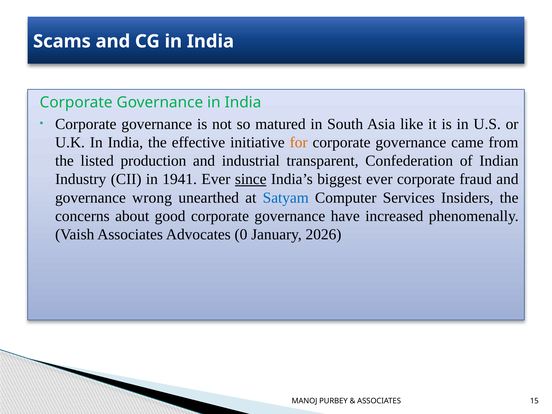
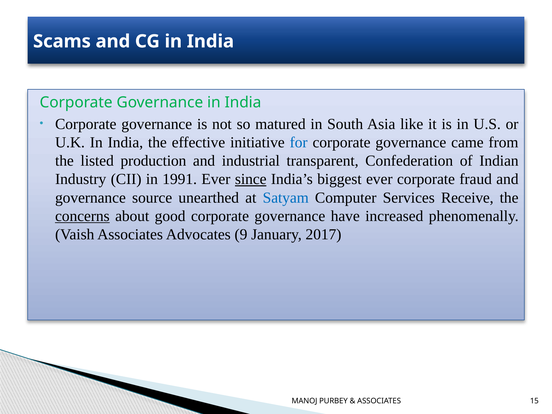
for colour: orange -> blue
1941: 1941 -> 1991
wrong: wrong -> source
Insiders: Insiders -> Receive
concerns underline: none -> present
0: 0 -> 9
2026: 2026 -> 2017
